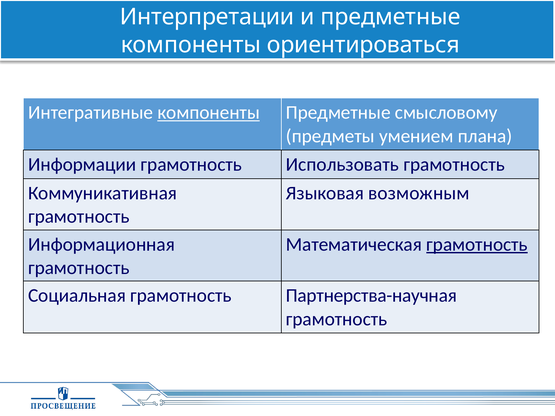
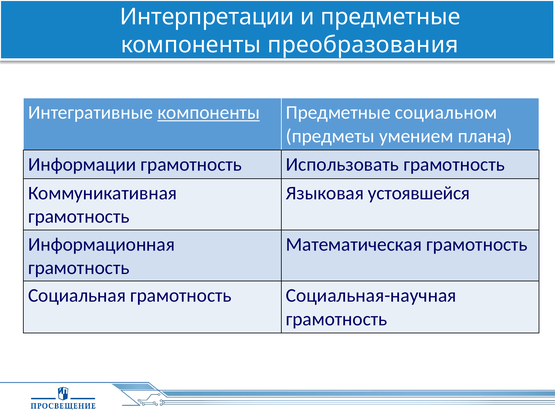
ориентироваться: ориентироваться -> преобразования
смысловому: смысловому -> социальном
возможным: возможным -> устоявшейся
грамотность at (477, 244) underline: present -> none
Партнерства-научная: Партнерства-научная -> Социальная-научная
